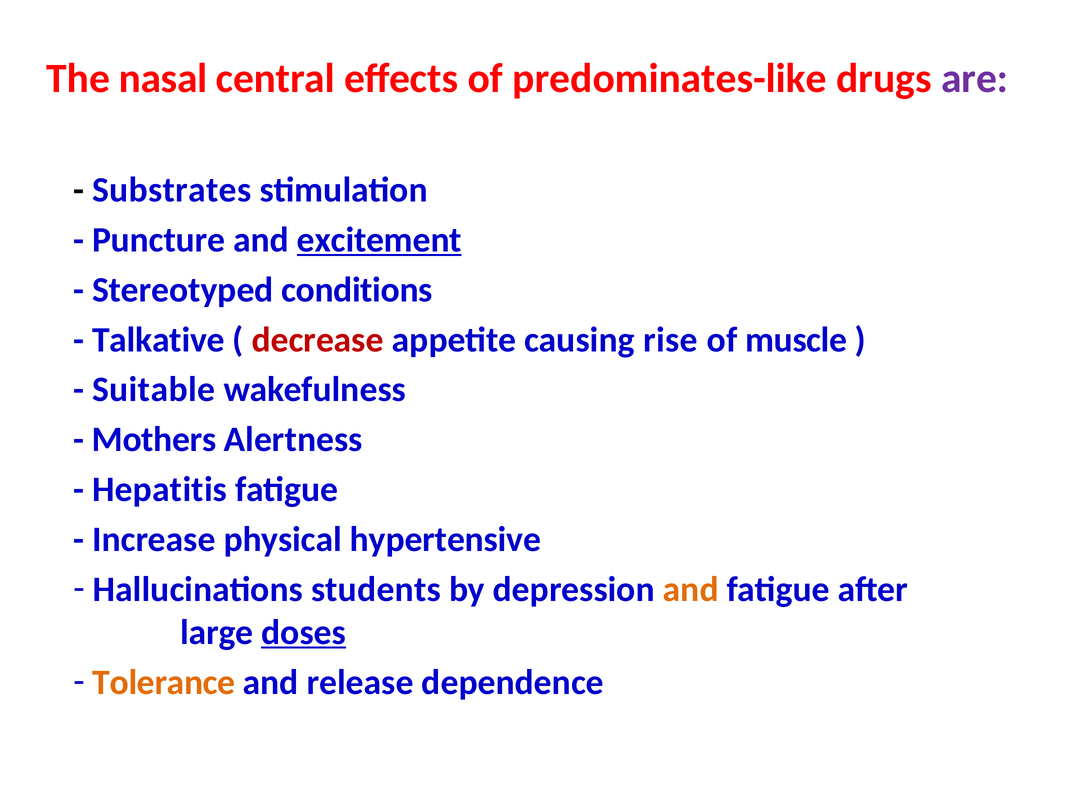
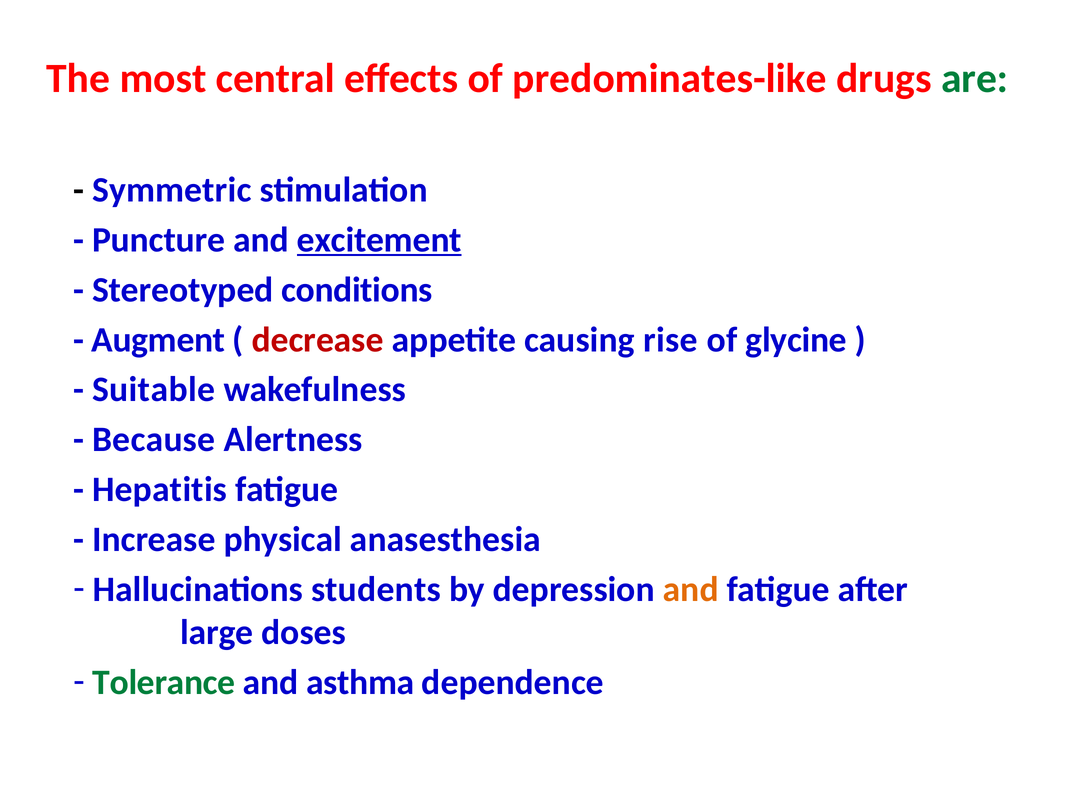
nasal: nasal -> most
are colour: purple -> green
Substrates: Substrates -> Symmetric
Talkative: Talkative -> Augment
muscle: muscle -> glycine
Mothers: Mothers -> Because
hypertensive: hypertensive -> anasesthesia
doses underline: present -> none
Tolerance colour: orange -> green
release: release -> asthma
